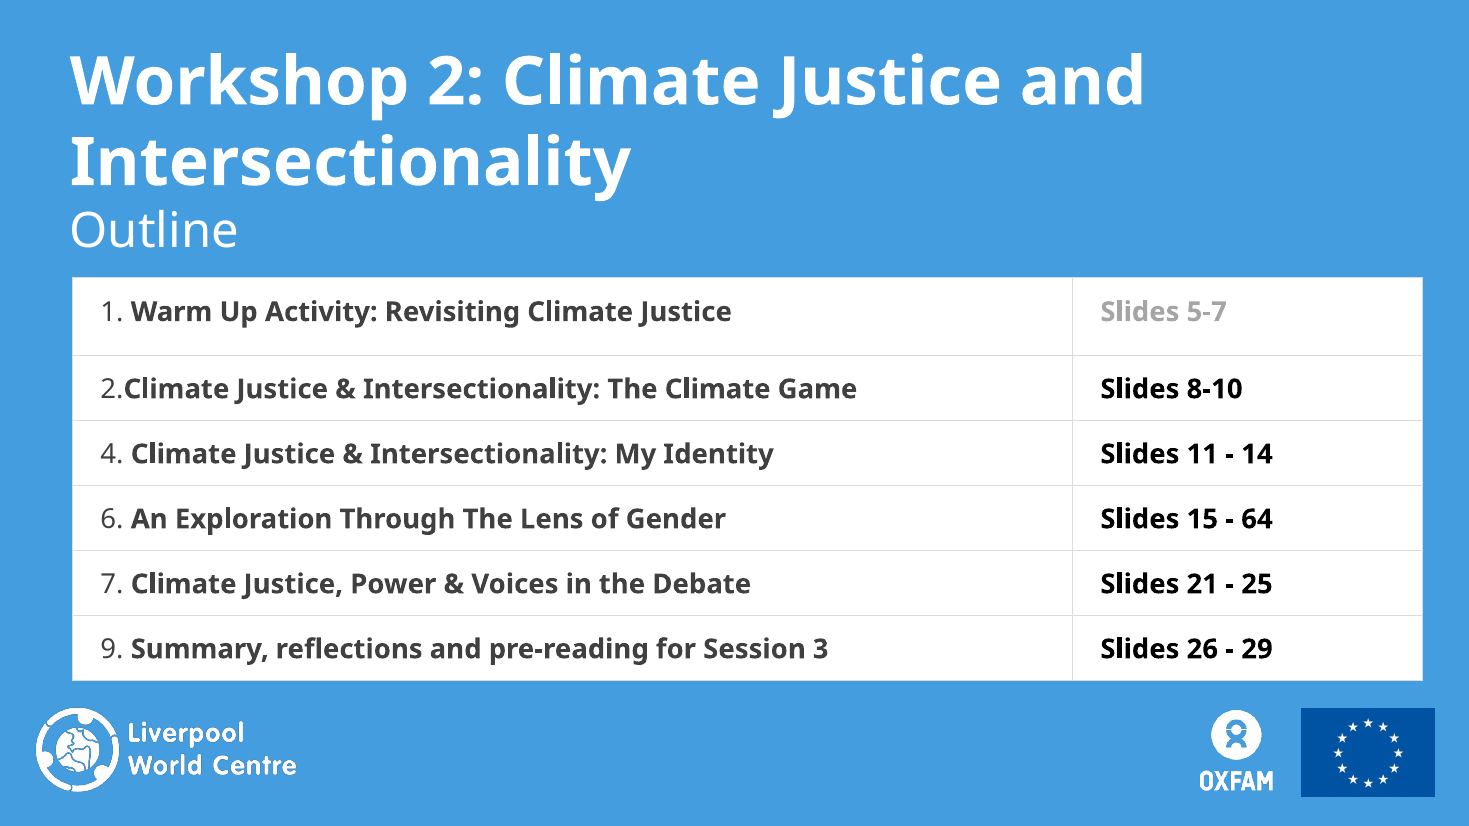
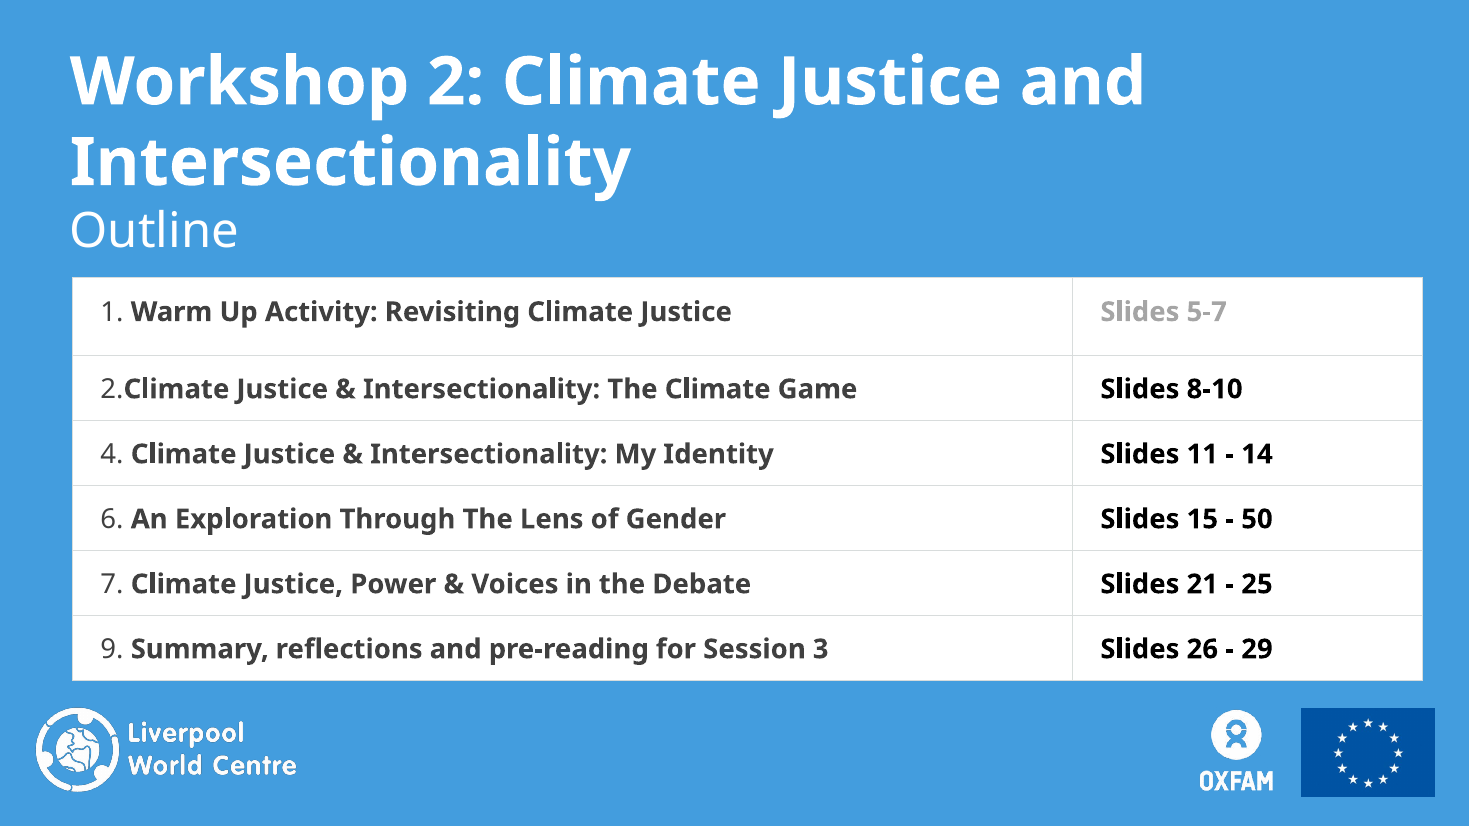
64: 64 -> 50
